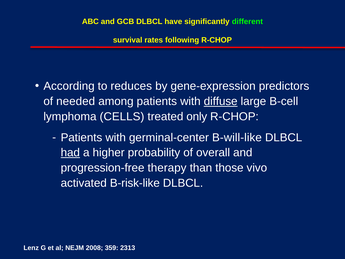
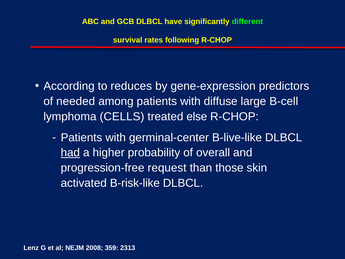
diffuse underline: present -> none
only: only -> else
B-will-like: B-will-like -> B-live-like
therapy: therapy -> request
vivo: vivo -> skin
